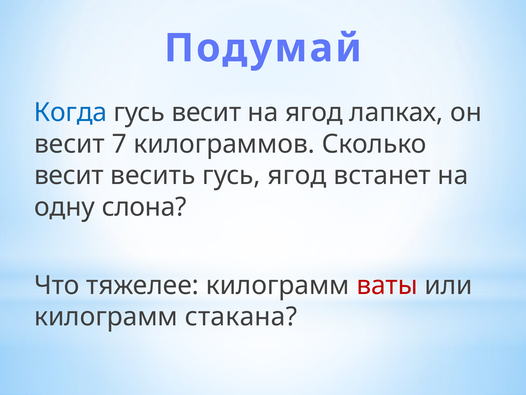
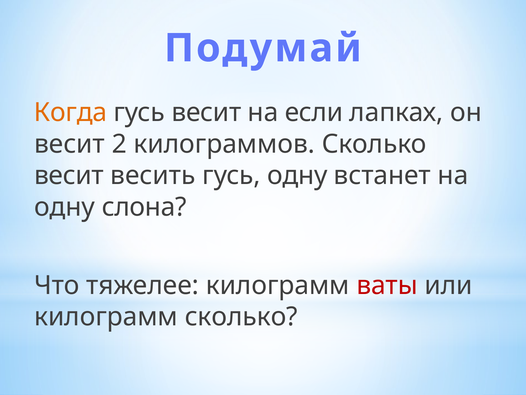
Когда colour: blue -> orange
на ягод: ягод -> если
7: 7 -> 2
гусь ягод: ягод -> одну
килограмм стакана: стакана -> сколько
